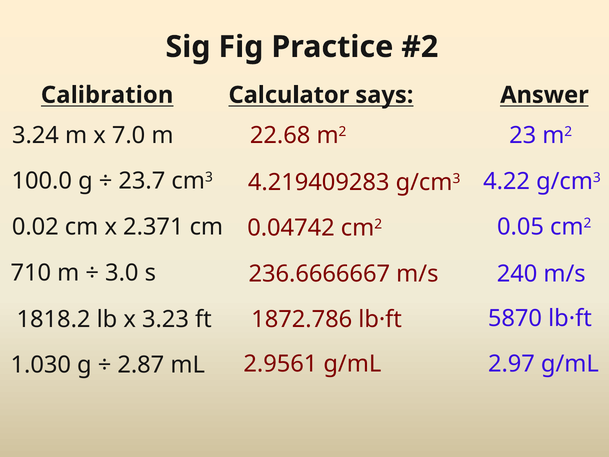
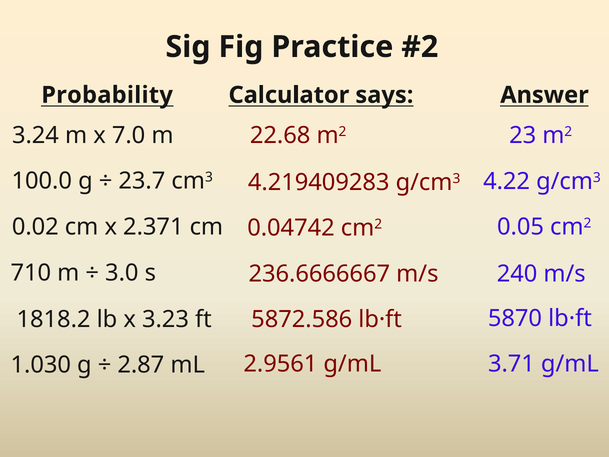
Calibration: Calibration -> Probability
1872.786: 1872.786 -> 5872.586
2.97: 2.97 -> 3.71
